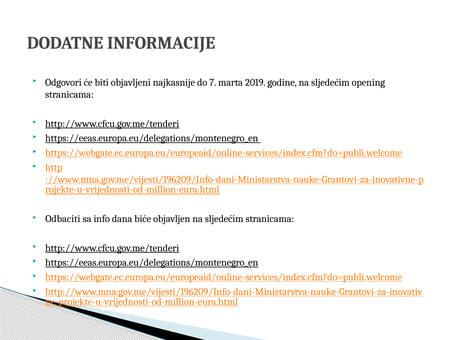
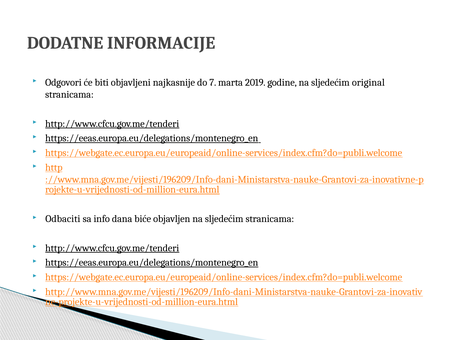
opening: opening -> original
